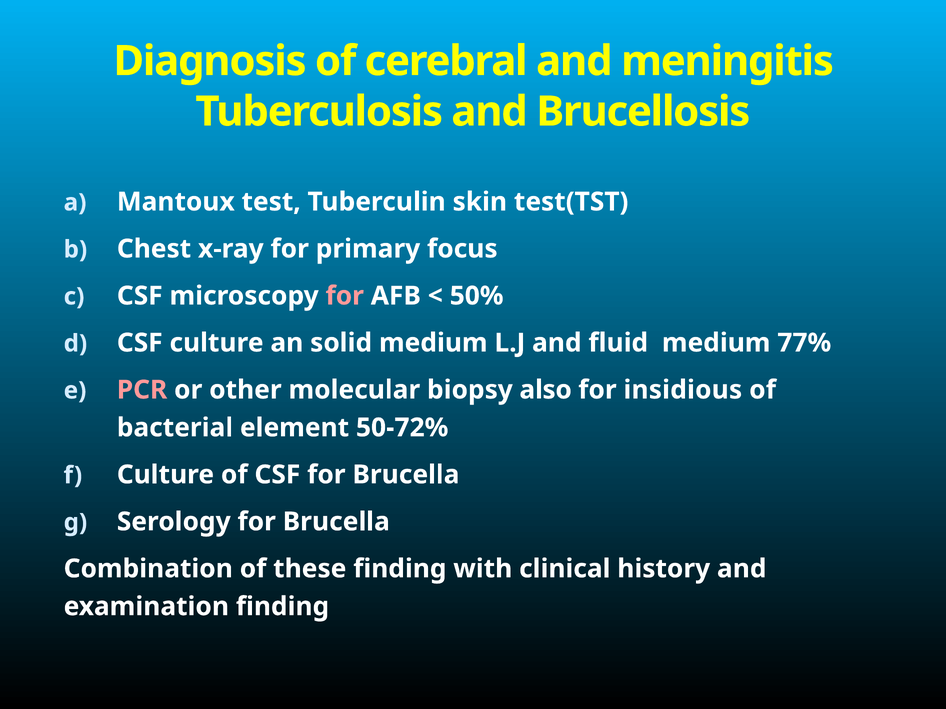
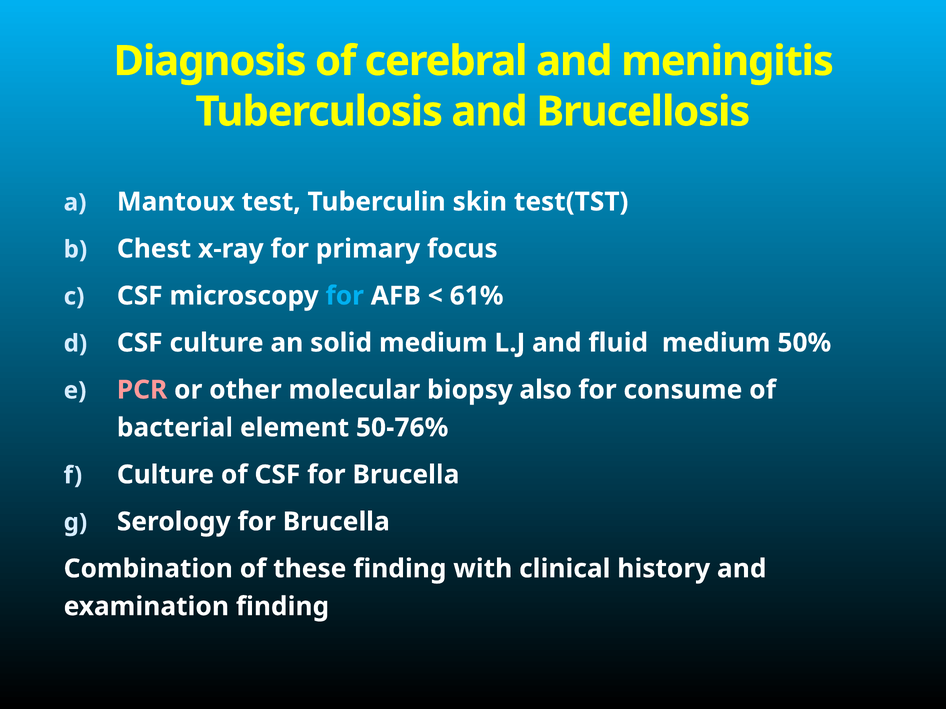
for at (345, 296) colour: pink -> light blue
50%: 50% -> 61%
77%: 77% -> 50%
insidious: insidious -> consume
50-72%: 50-72% -> 50-76%
